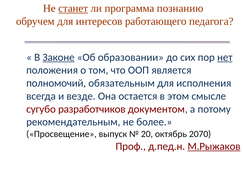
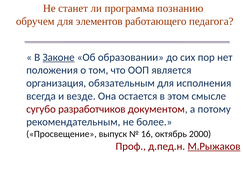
станет underline: present -> none
интересов: интересов -> элементов
нет underline: present -> none
полномочий: полномочий -> организация
20: 20 -> 16
2070: 2070 -> 2000
